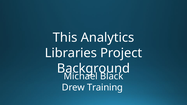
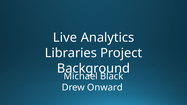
This: This -> Live
Training: Training -> Onward
